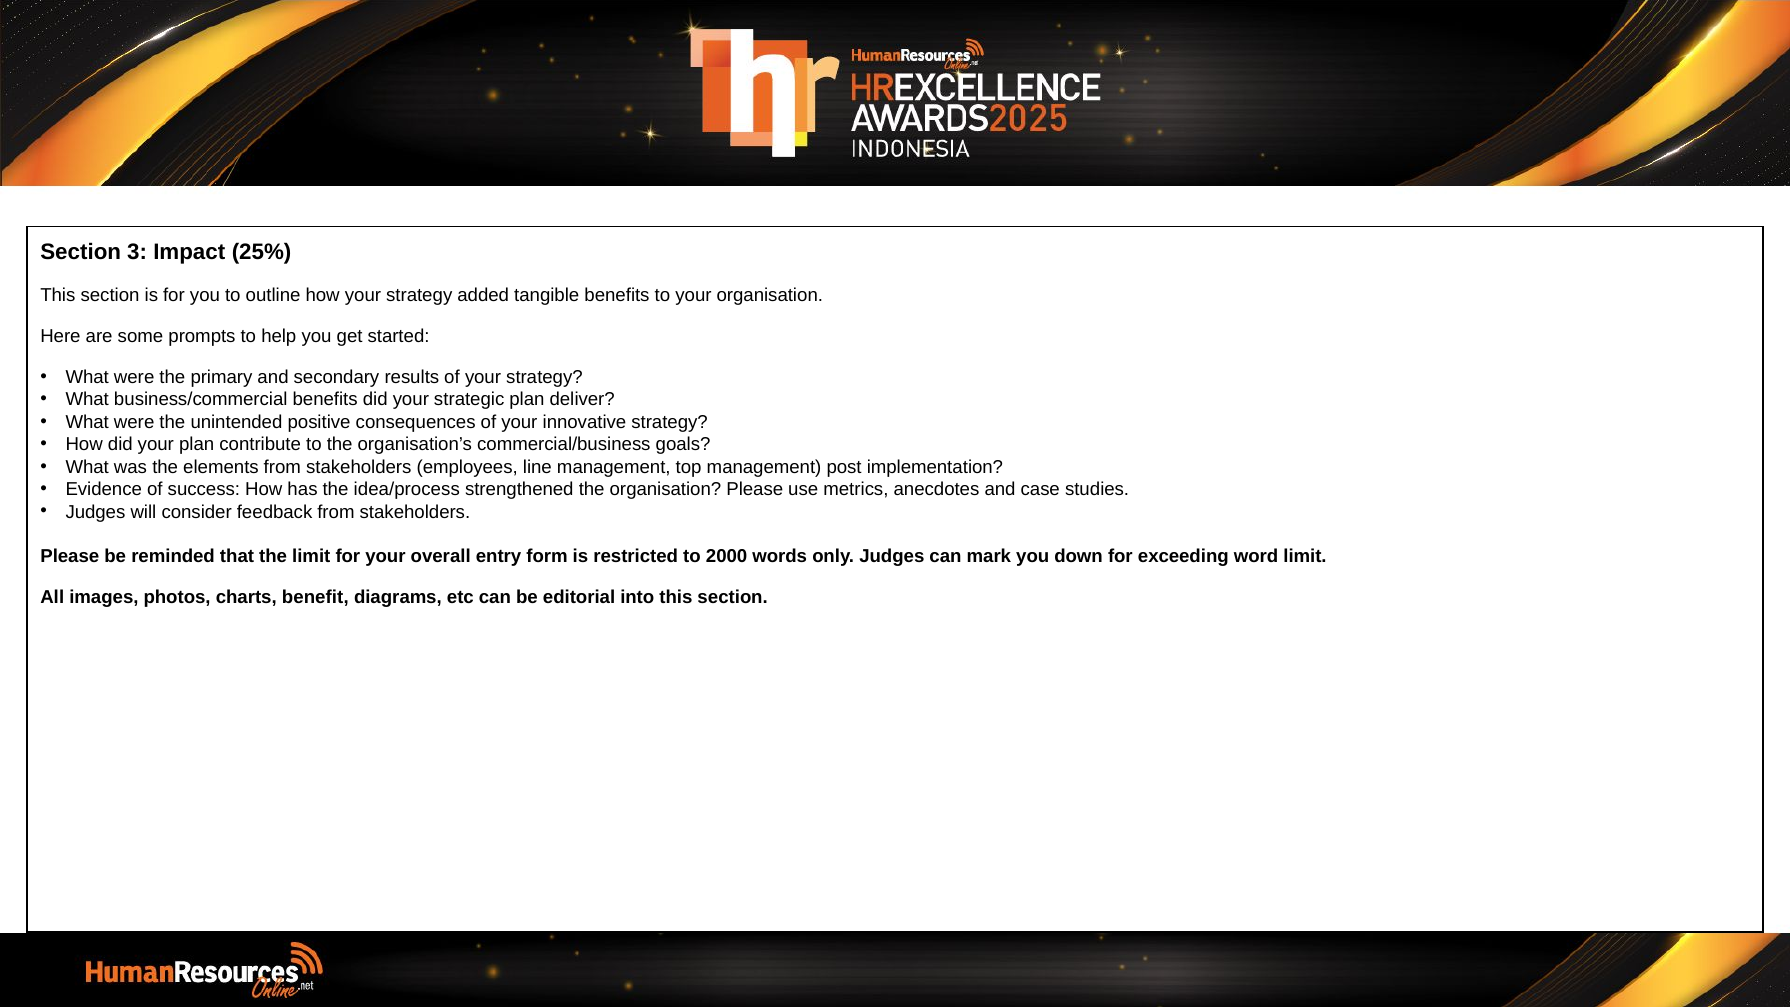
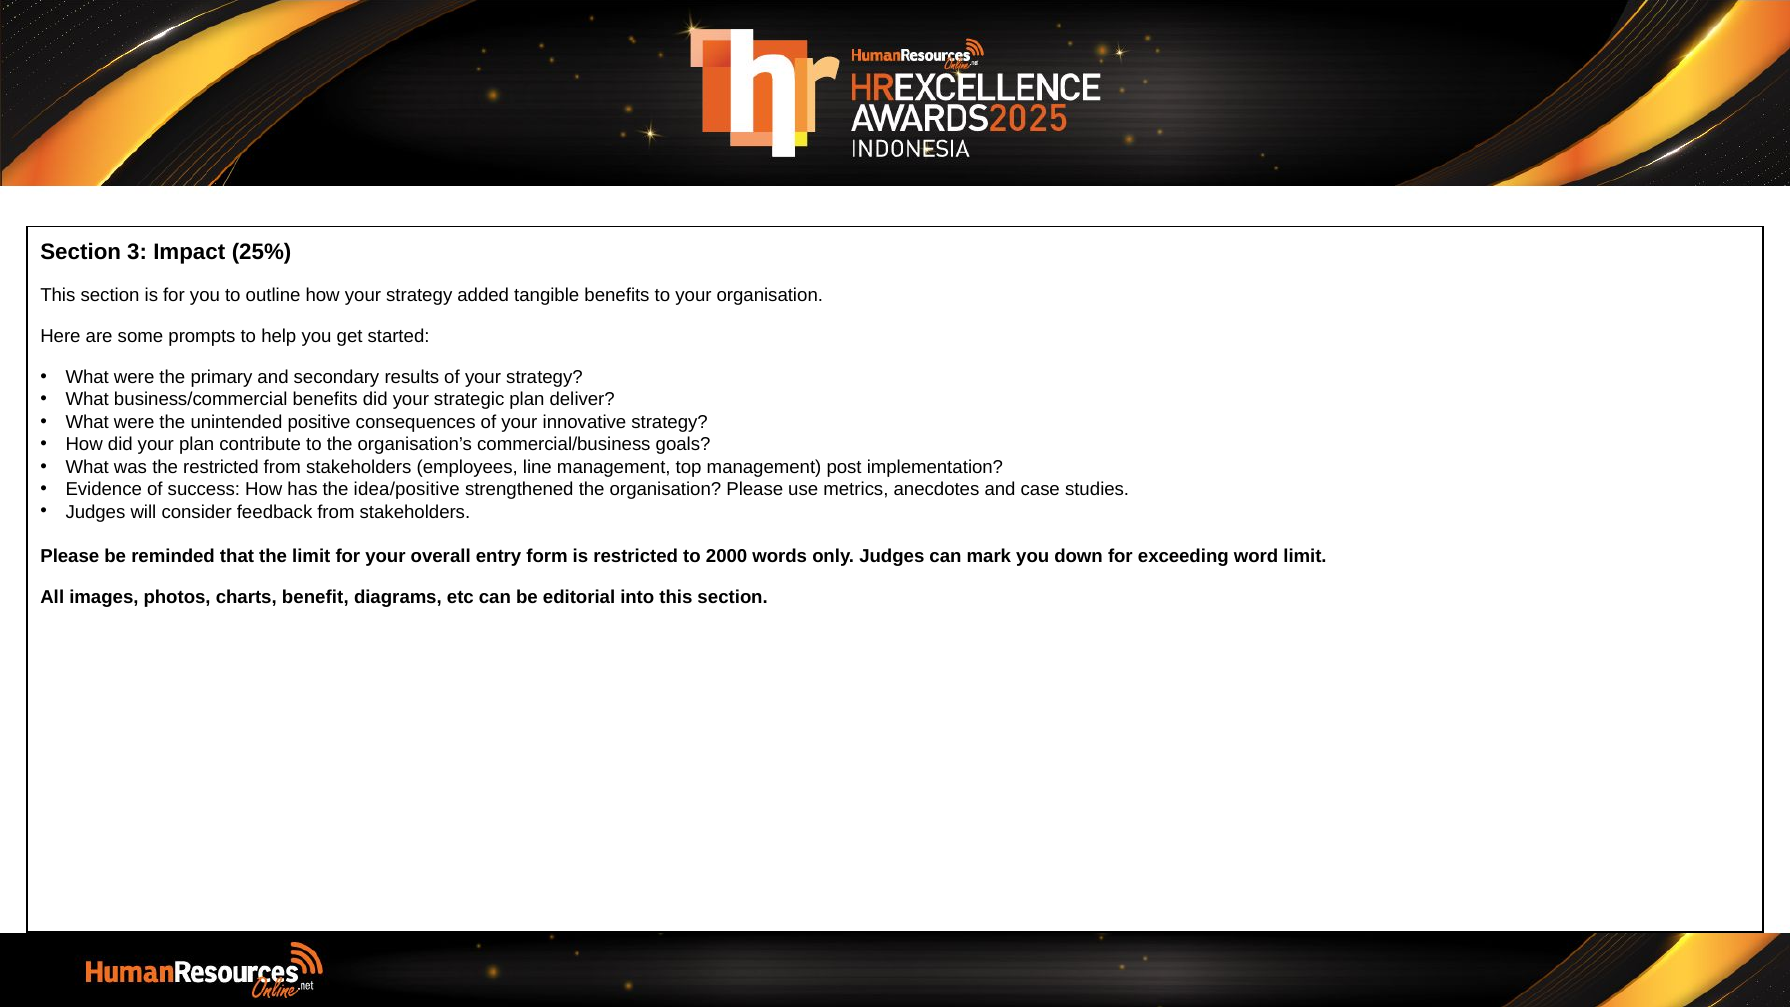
the elements: elements -> restricted
idea/process: idea/process -> idea/positive
